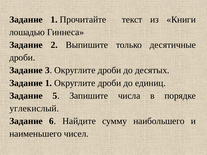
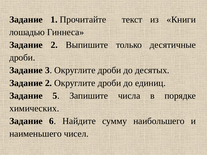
1 at (48, 83): 1 -> 2
углекислый: углекислый -> химических
